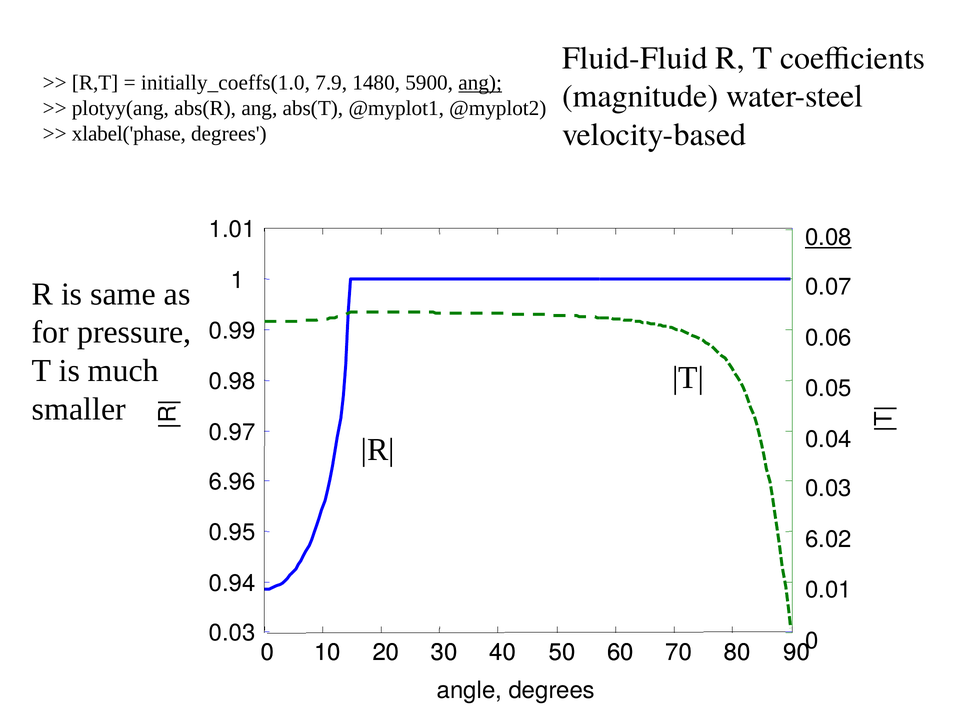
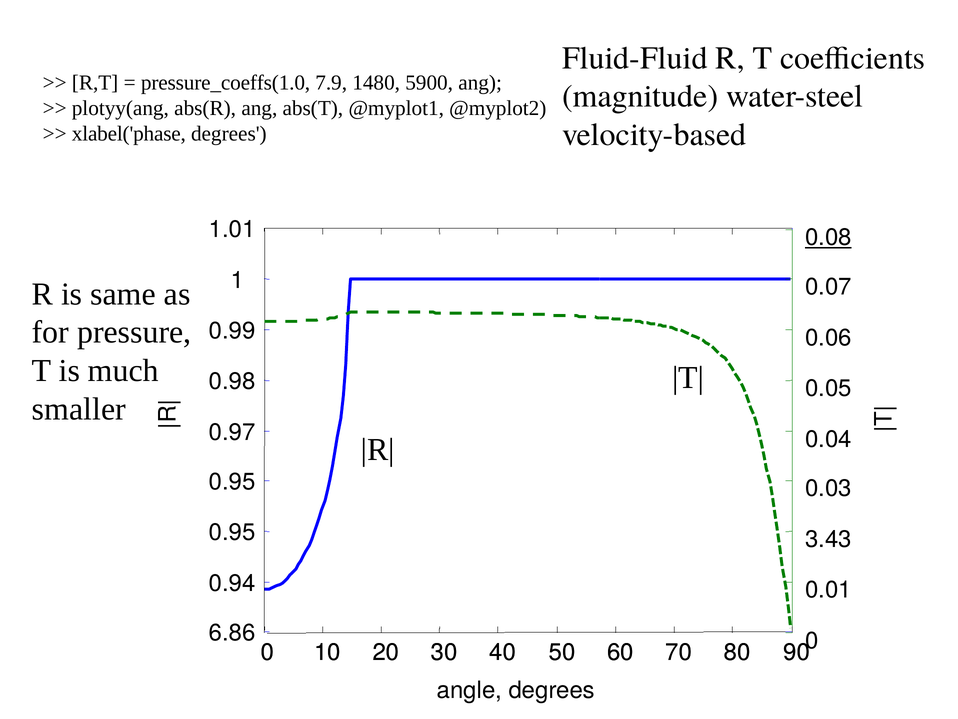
initially_coeffs(1.0: initially_coeffs(1.0 -> pressure_coeffs(1.0
ang at (480, 83) underline: present -> none
6.96 at (232, 481): 6.96 -> 0.95
6.02: 6.02 -> 3.43
0.03 at (232, 632): 0.03 -> 6.86
